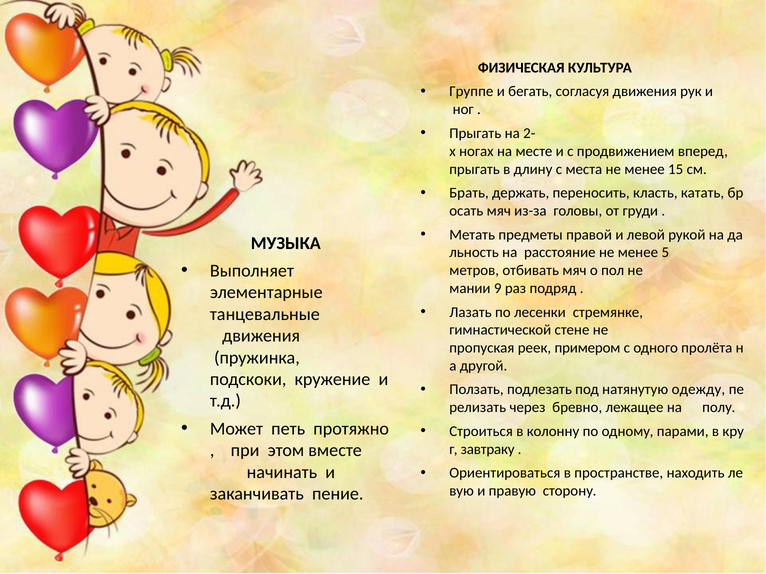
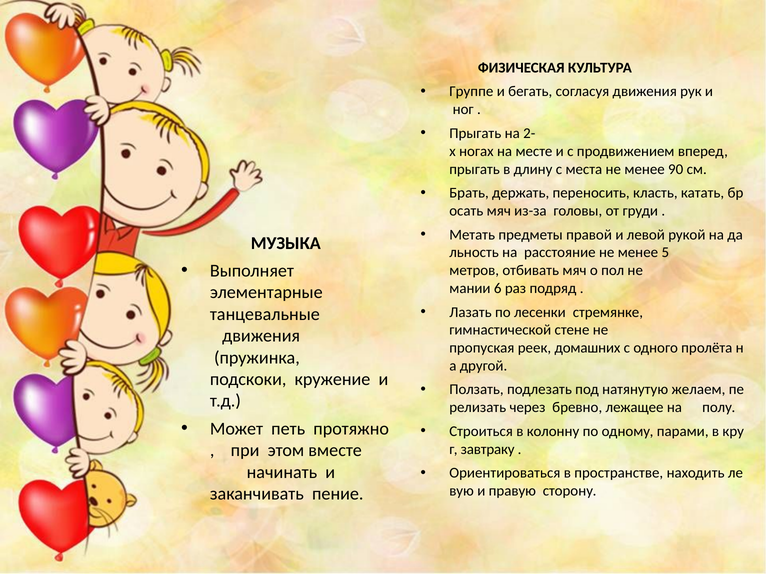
15: 15 -> 90
9: 9 -> 6
примером: примером -> домашних
одежду: одежду -> желаем
